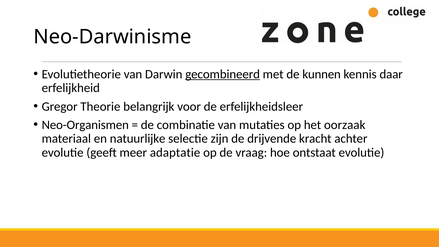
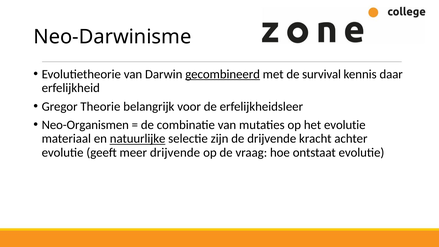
kunnen: kunnen -> survival
het oorzaak: oorzaak -> evolutie
natuurlijke underline: none -> present
meer adaptatie: adaptatie -> drijvende
